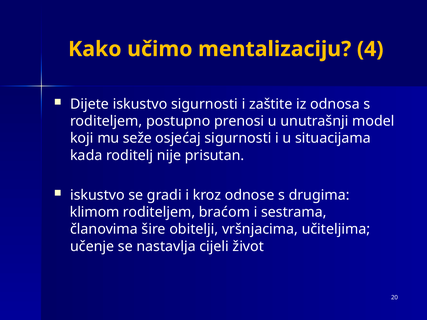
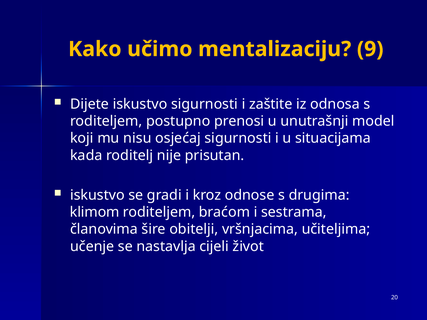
4: 4 -> 9
seže: seže -> nisu
